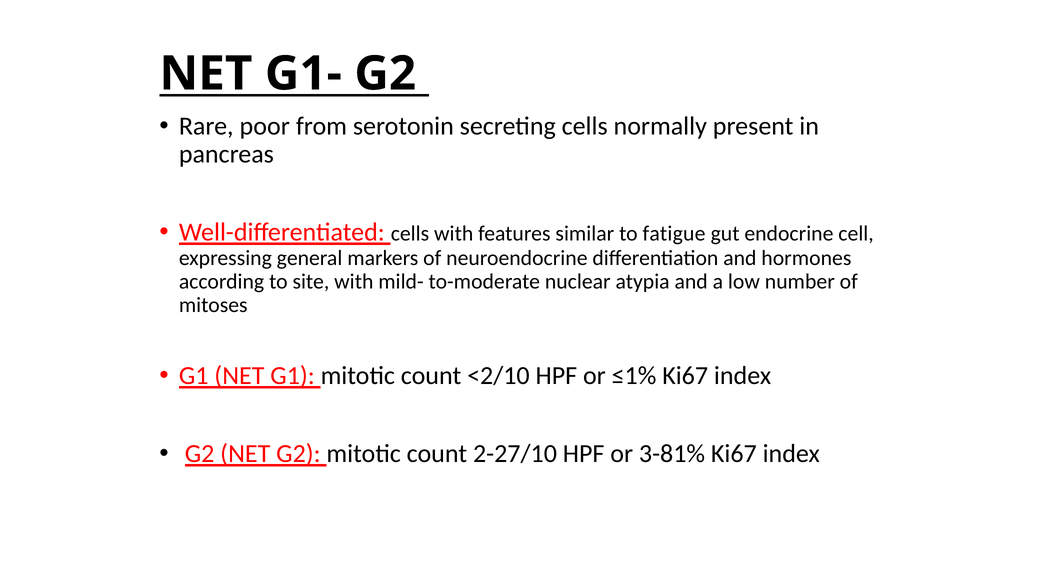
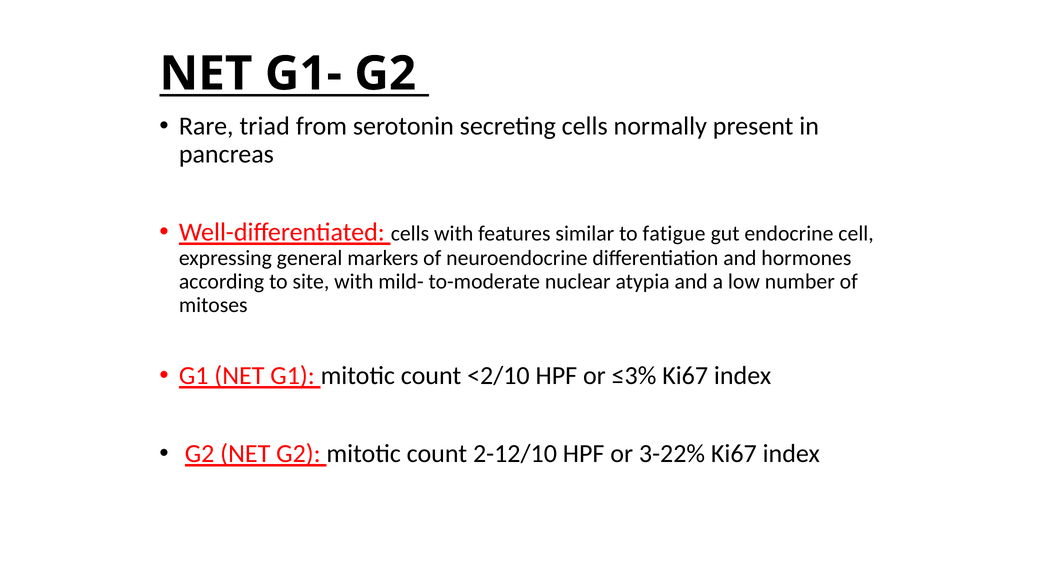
poor: poor -> triad
≤1%: ≤1% -> ≤3%
2-27/10: 2-27/10 -> 2-12/10
3-81%: 3-81% -> 3-22%
